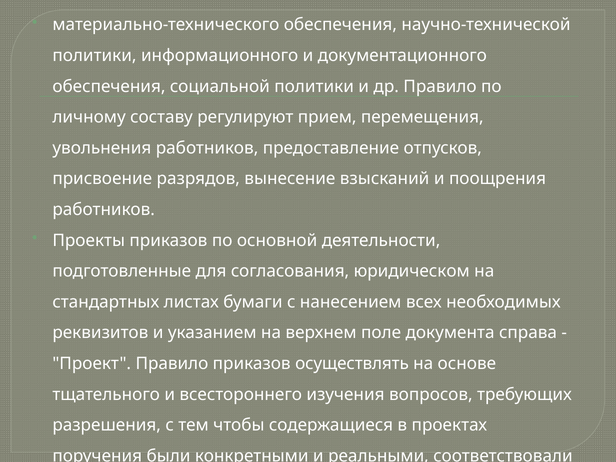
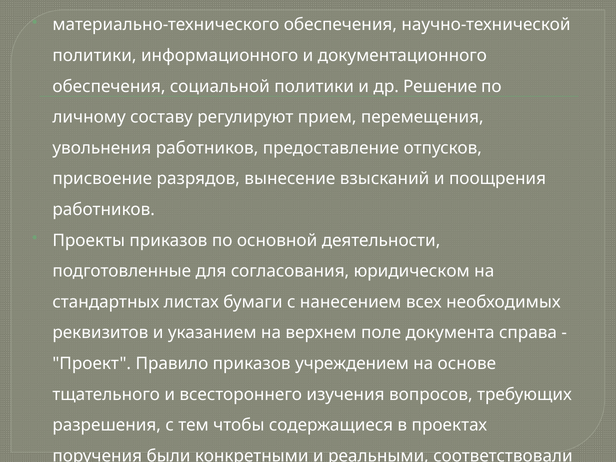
др Правило: Правило -> Решение
осуществлять: осуществлять -> учреждением
